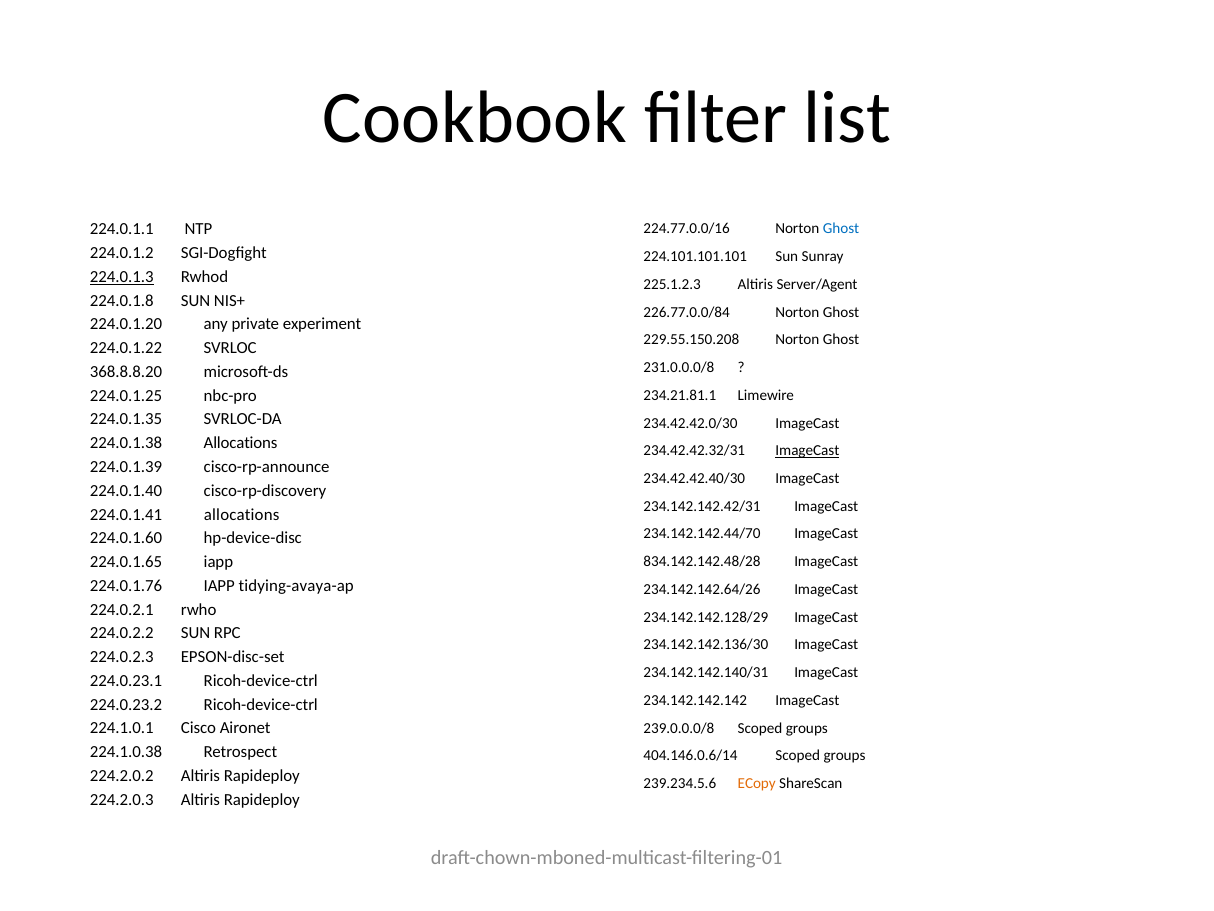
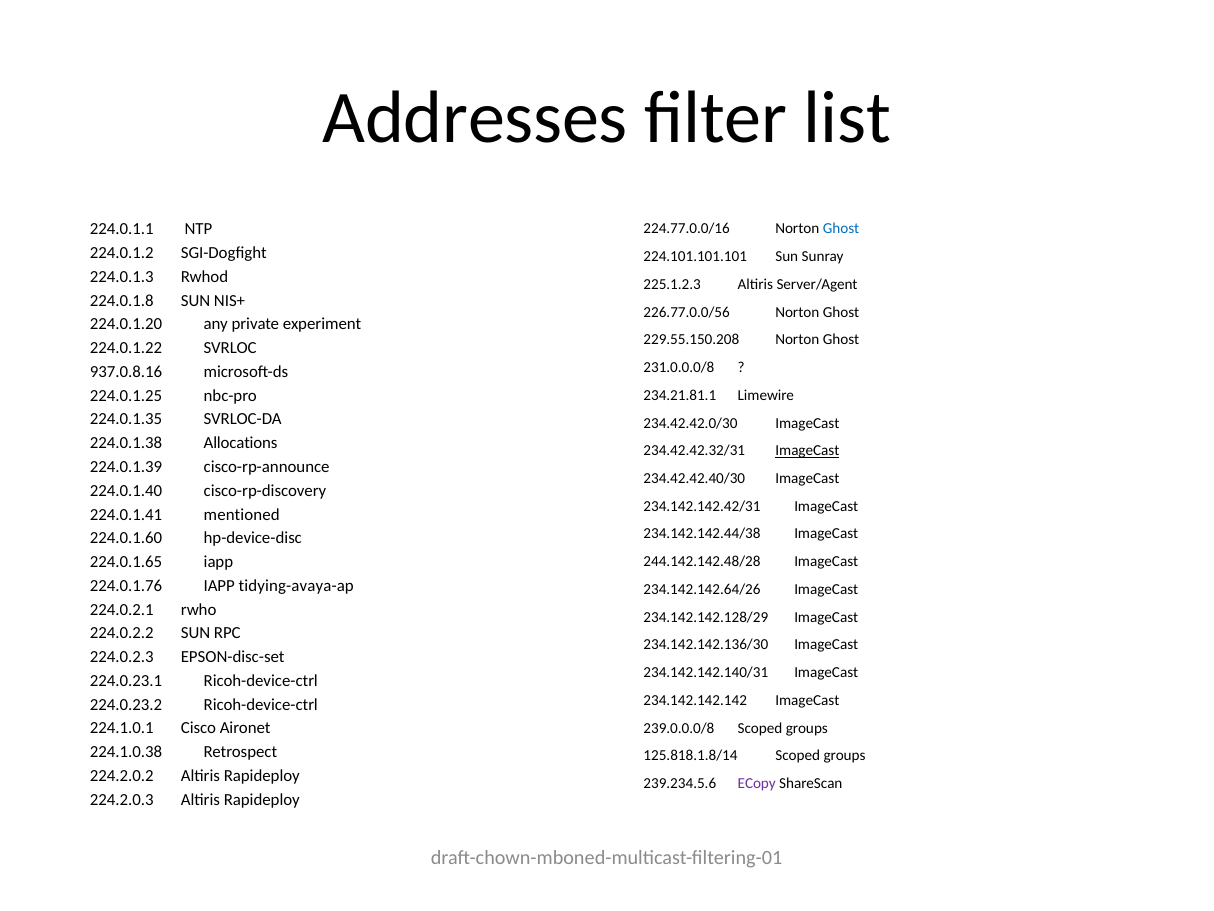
Cookbook: Cookbook -> Addresses
224.0.1.3 underline: present -> none
226.77.0.0/84: 226.77.0.0/84 -> 226.77.0.0/56
368.8.8.20: 368.8.8.20 -> 937.0.8.16
224.0.1.41 allocations: allocations -> mentioned
234.142.142.44/70: 234.142.142.44/70 -> 234.142.142.44/38
834.142.142.48/28: 834.142.142.48/28 -> 244.142.142.48/28
404.146.0.6/14: 404.146.0.6/14 -> 125.818.1.8/14
ECopy colour: orange -> purple
